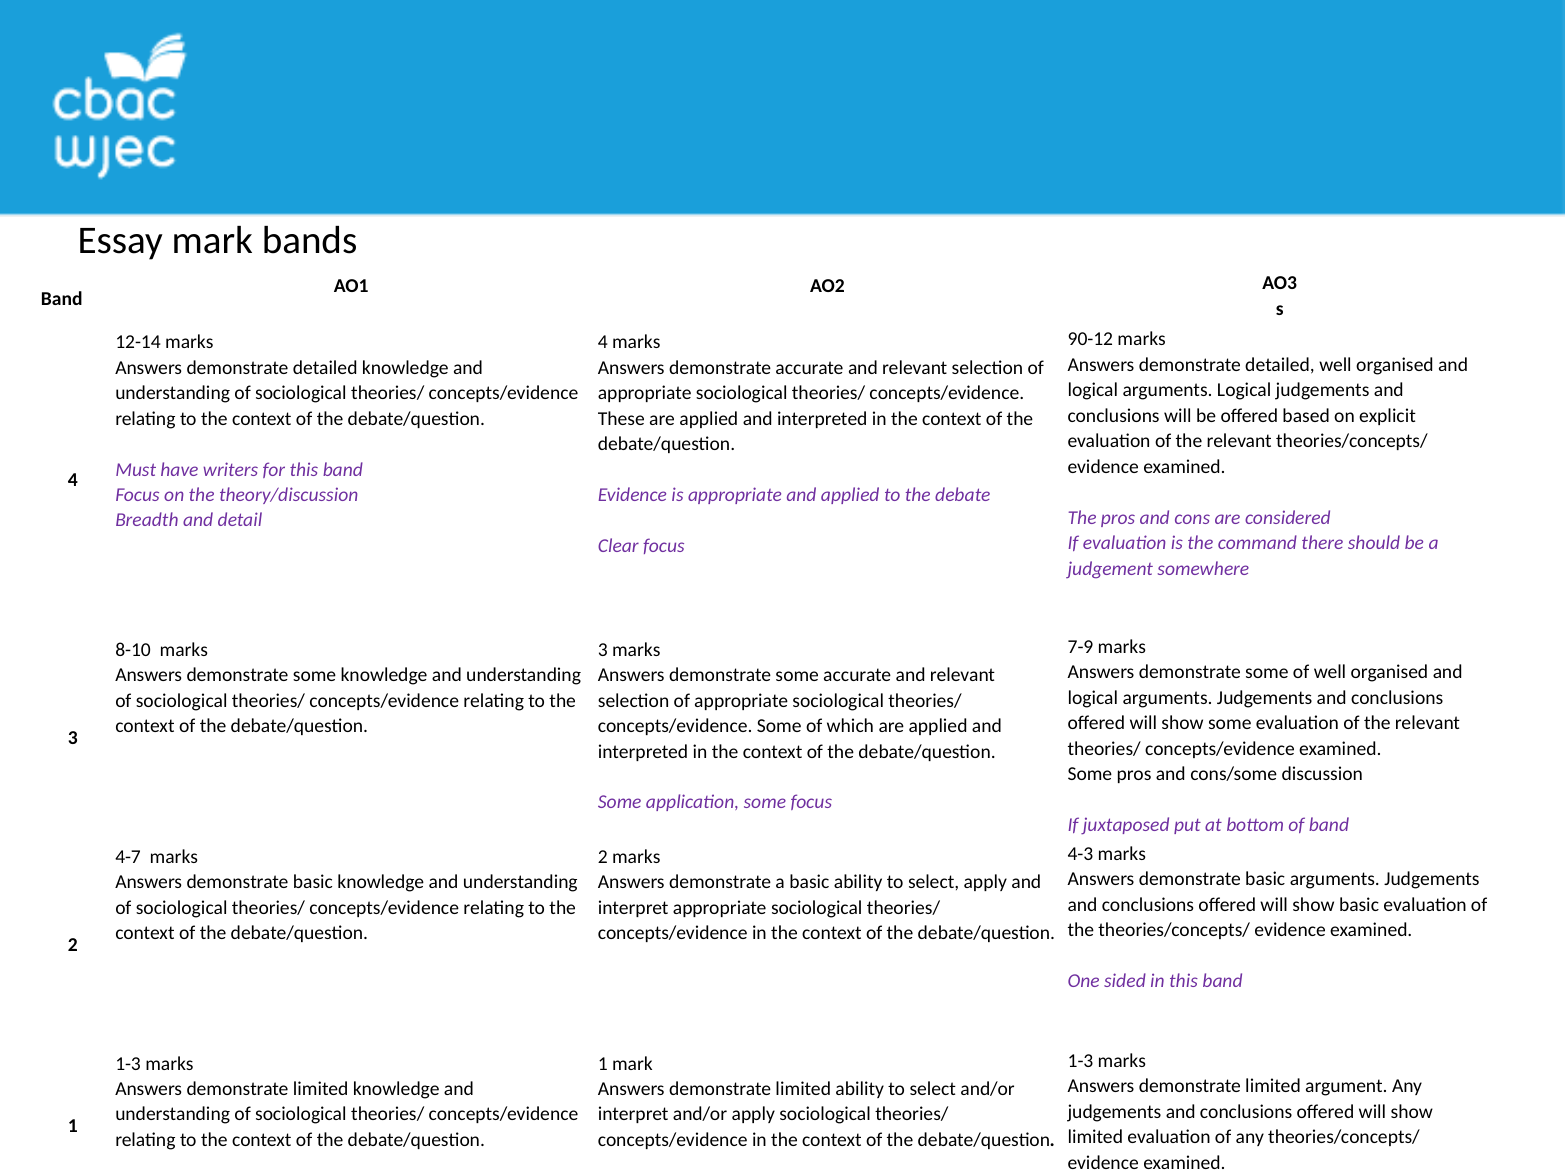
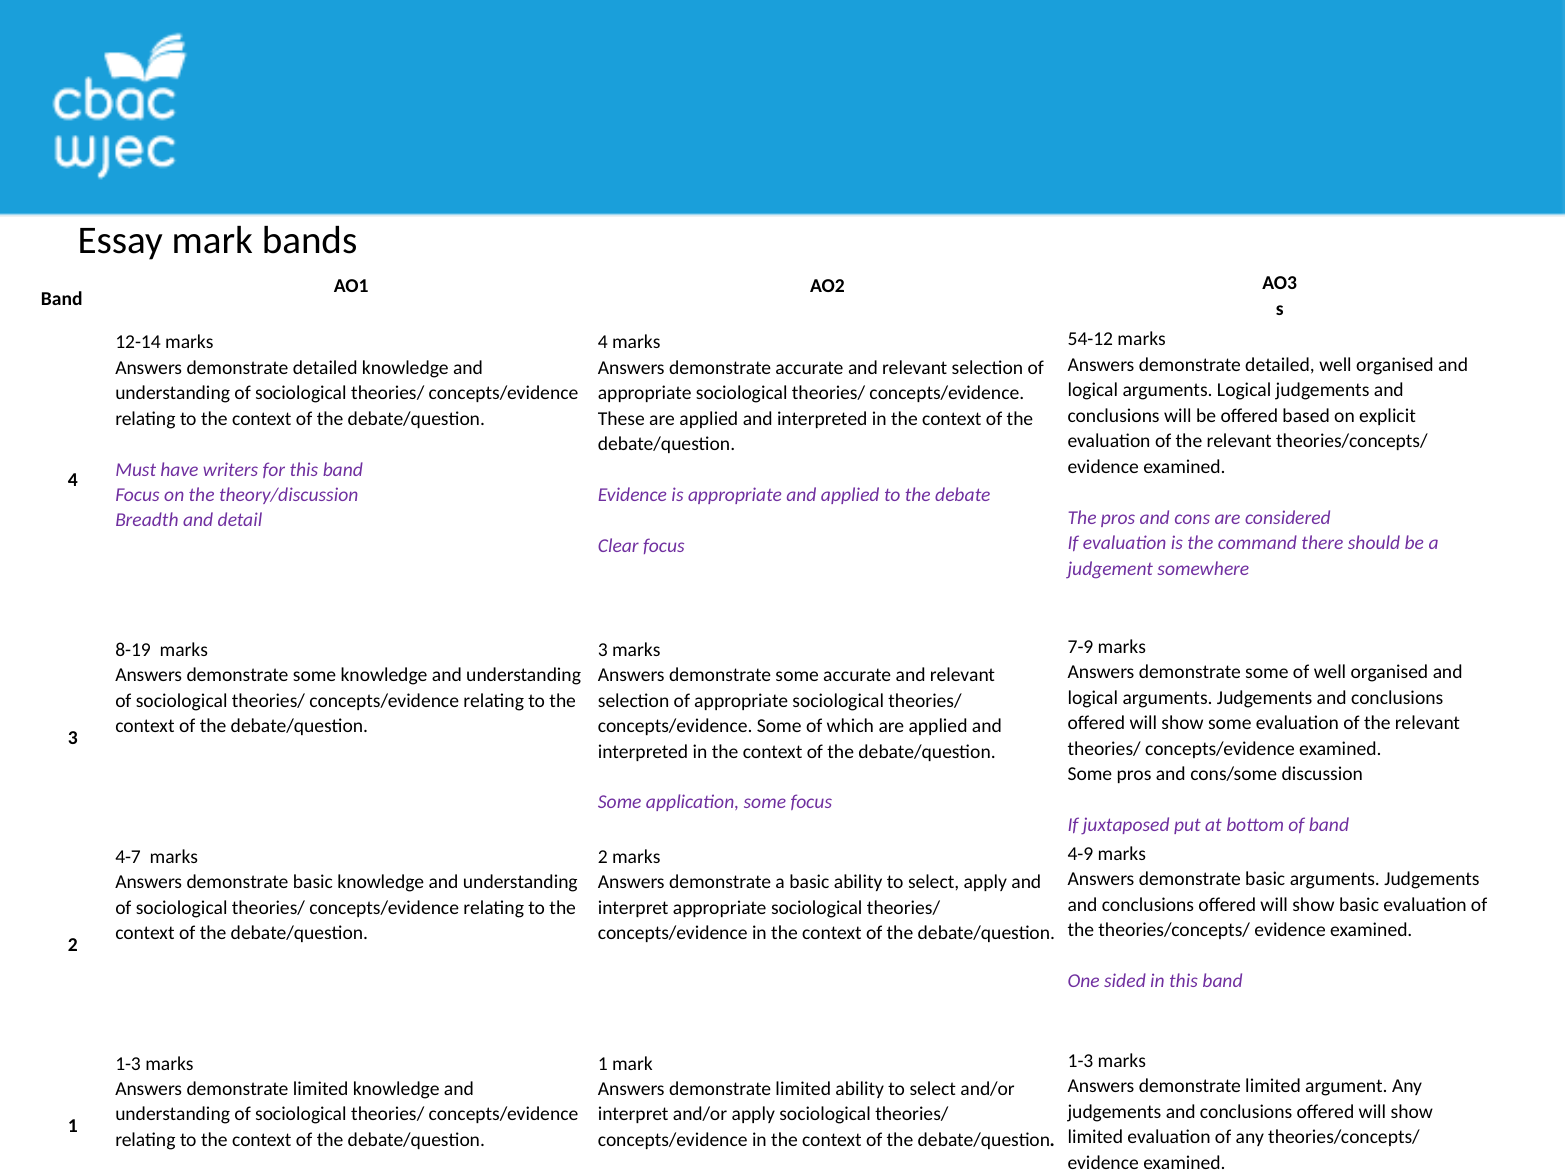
90-12: 90-12 -> 54-12
8-10: 8-10 -> 8-19
4-3: 4-3 -> 4-9
